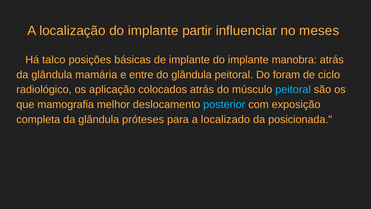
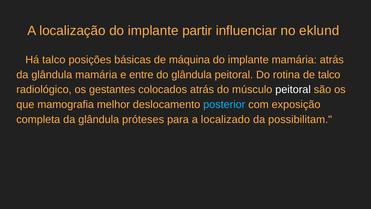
meses: meses -> eklund
de implante: implante -> máquina
implante manobra: manobra -> mamária
foram: foram -> rotina
de ciclo: ciclo -> talco
aplicação: aplicação -> gestantes
peitoral at (293, 90) colour: light blue -> white
posicionada: posicionada -> possibilitam
